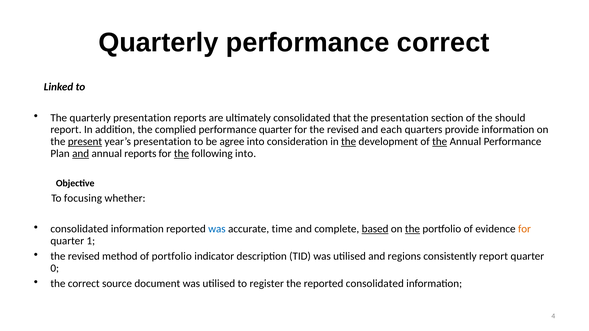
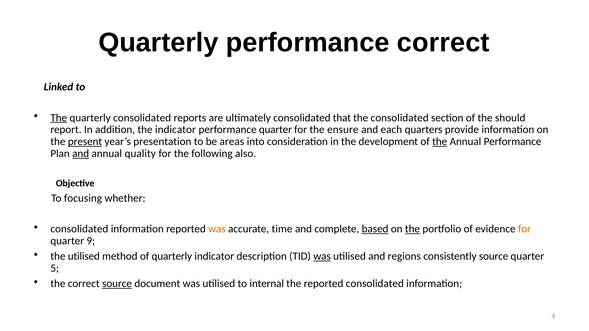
The at (59, 118) underline: none -> present
quarterly presentation: presentation -> consolidated
the presentation: presentation -> consolidated
the complied: complied -> indicator
for the revised: revised -> ensure
agree: agree -> areas
the at (349, 142) underline: present -> none
annual reports: reports -> quality
the at (181, 154) underline: present -> none
following into: into -> also
was at (217, 229) colour: blue -> orange
1: 1 -> 9
revised at (84, 257): revised -> utilised
of portfolio: portfolio -> quarterly
was at (322, 257) underline: none -> present
consistently report: report -> source
0: 0 -> 5
source at (117, 284) underline: none -> present
register: register -> internal
